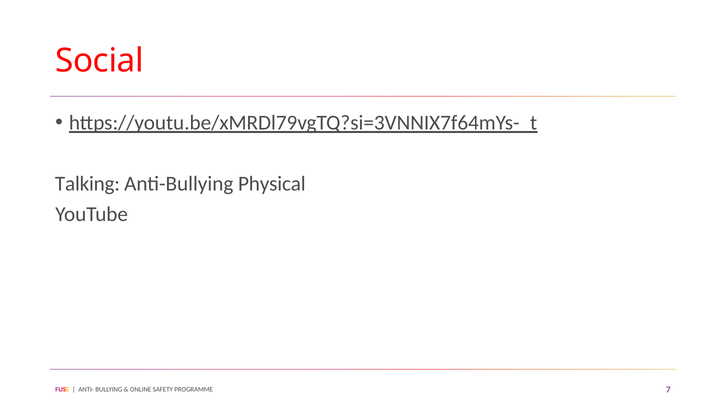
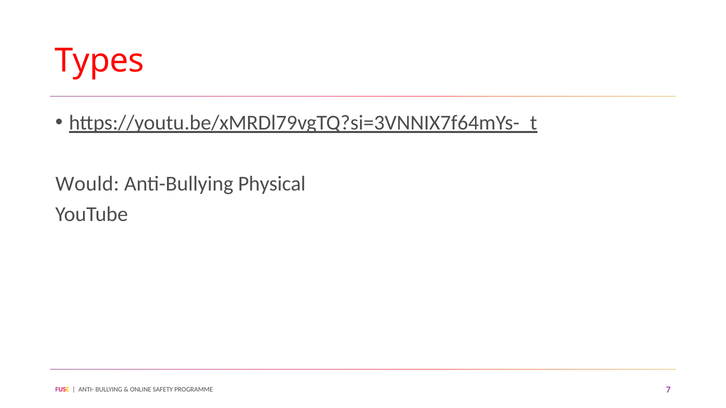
Social: Social -> Types
Talking: Talking -> Would
